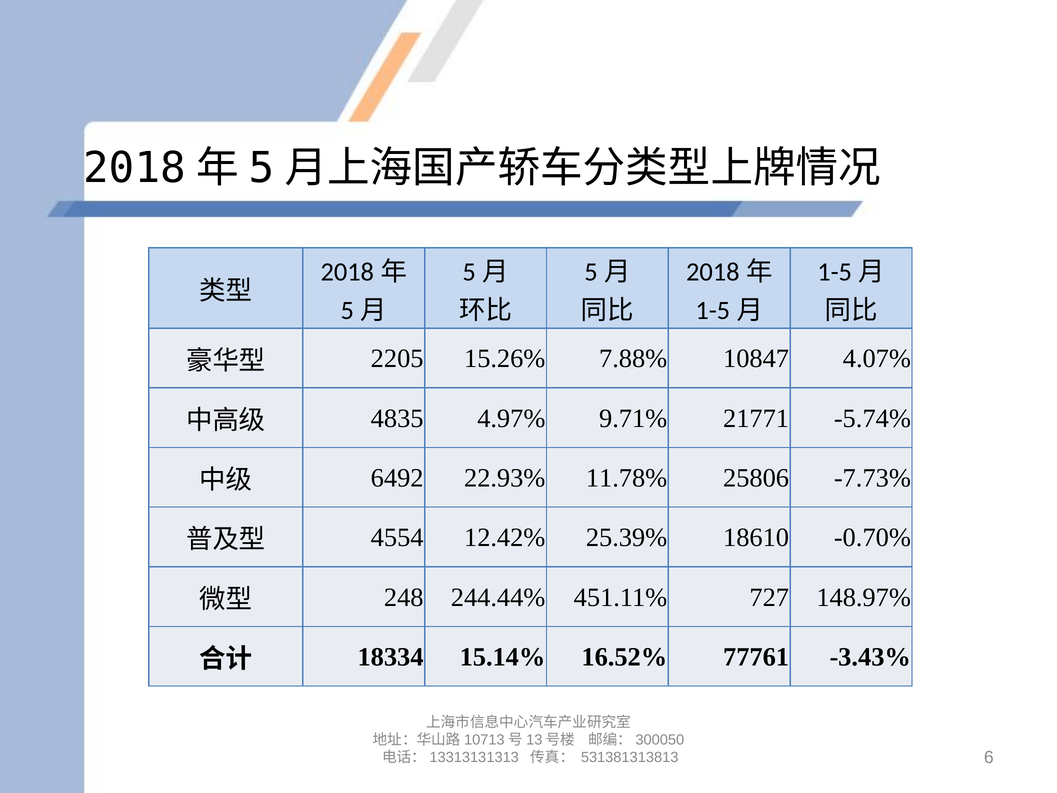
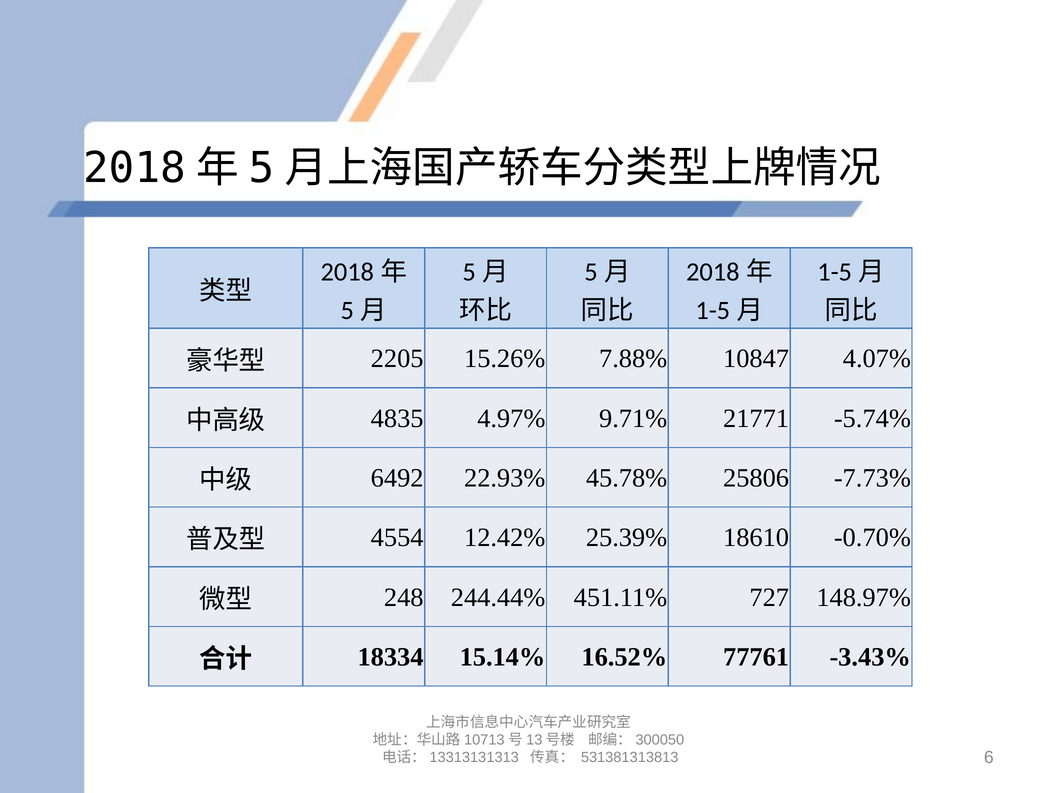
11.78%: 11.78% -> 45.78%
